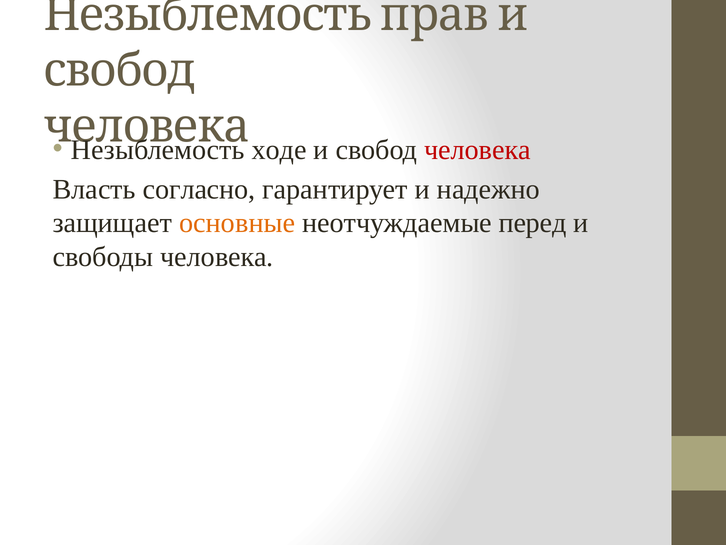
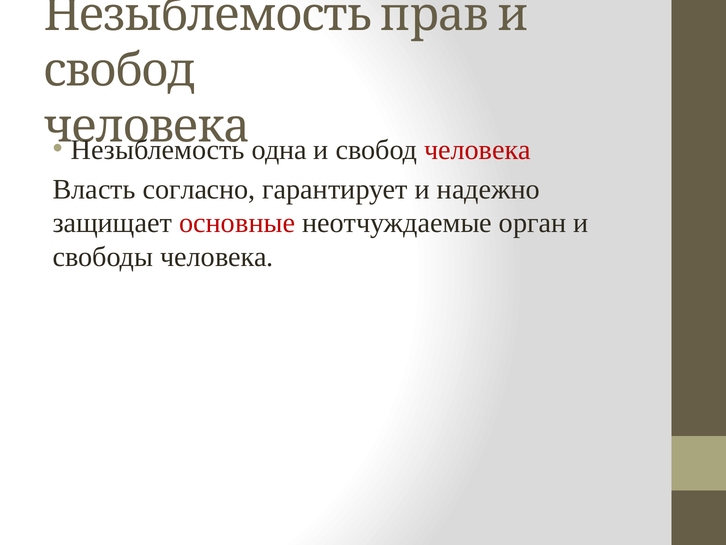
ходе: ходе -> одна
основные colour: orange -> red
перед: перед -> орган
